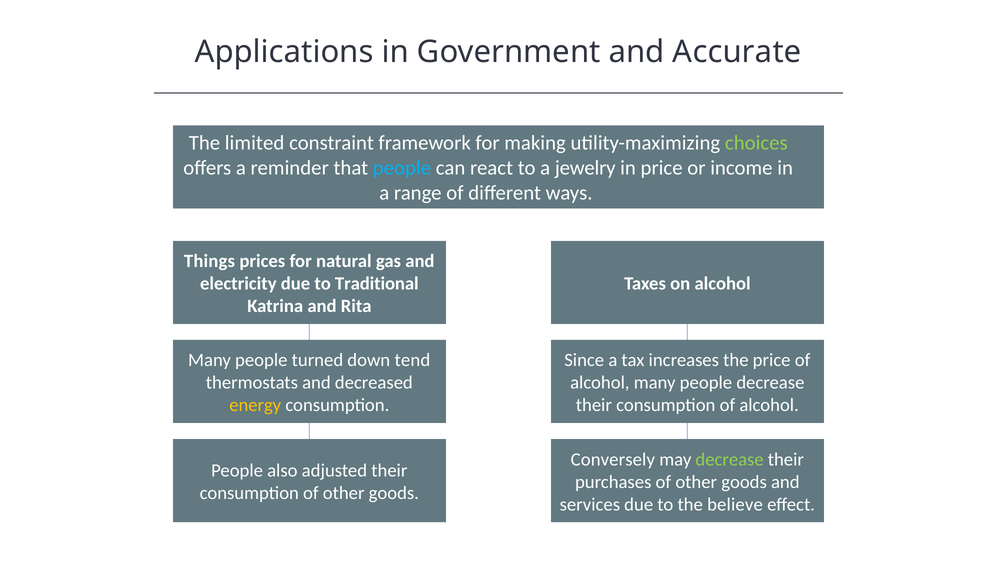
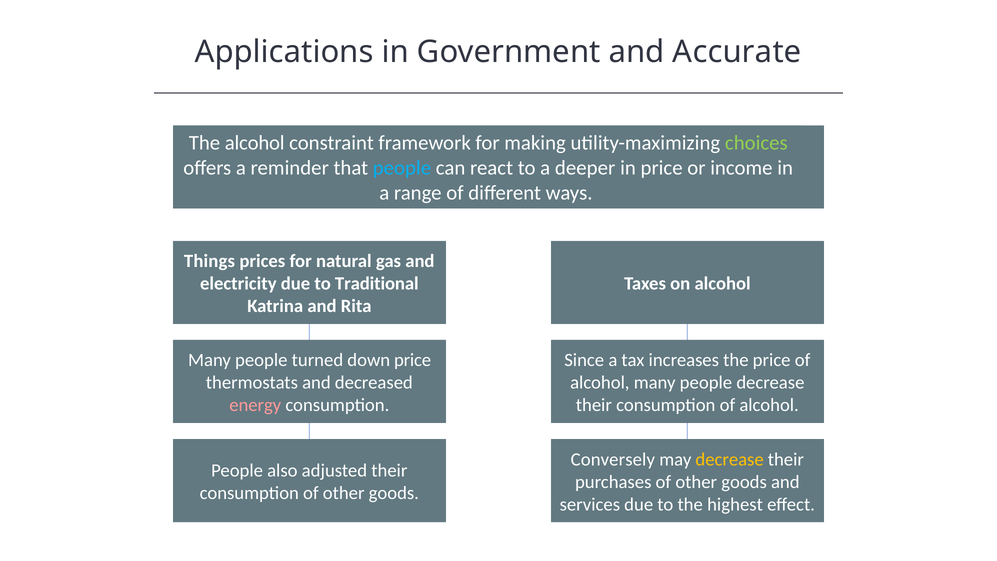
The limited: limited -> alcohol
jewelry: jewelry -> deeper
down tend: tend -> price
energy colour: yellow -> pink
decrease at (730, 459) colour: light green -> yellow
believe: believe -> highest
